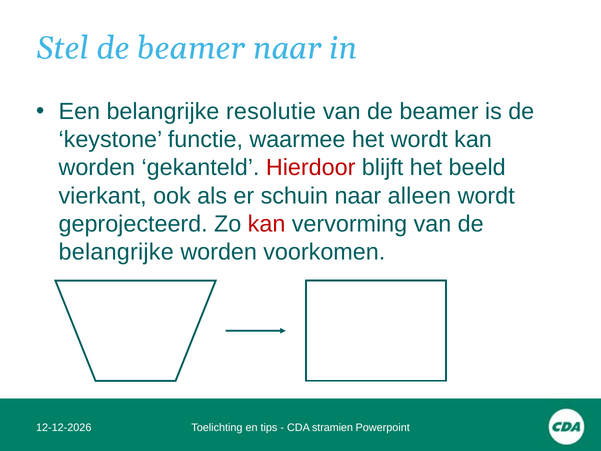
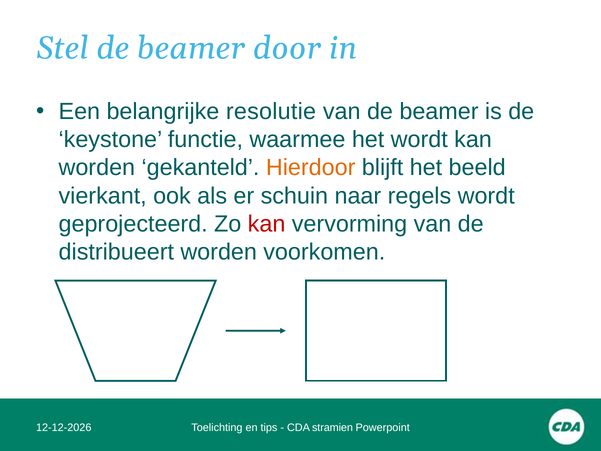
beamer naar: naar -> door
Hierdoor colour: red -> orange
alleen: alleen -> regels
belangrijke at (116, 252): belangrijke -> distribueert
